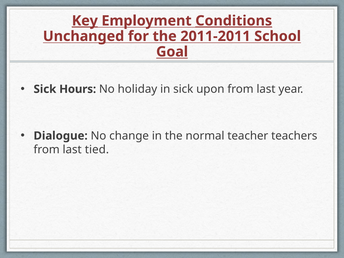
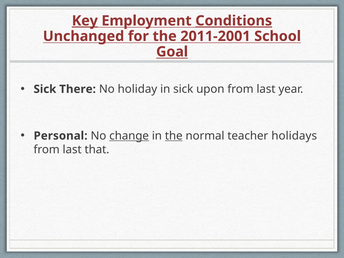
2011-2011: 2011-2011 -> 2011-2001
Hours: Hours -> There
Dialogue: Dialogue -> Personal
change underline: none -> present
the at (174, 136) underline: none -> present
teachers: teachers -> holidays
tied: tied -> that
